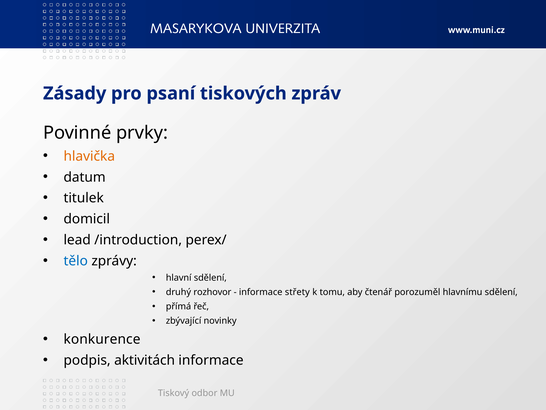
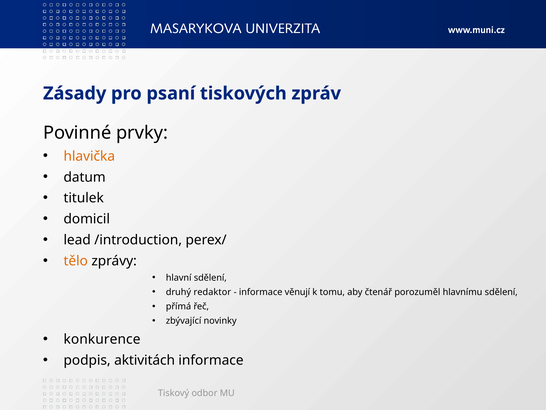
tělo colour: blue -> orange
rozhovor: rozhovor -> redaktor
střety: střety -> věnují
